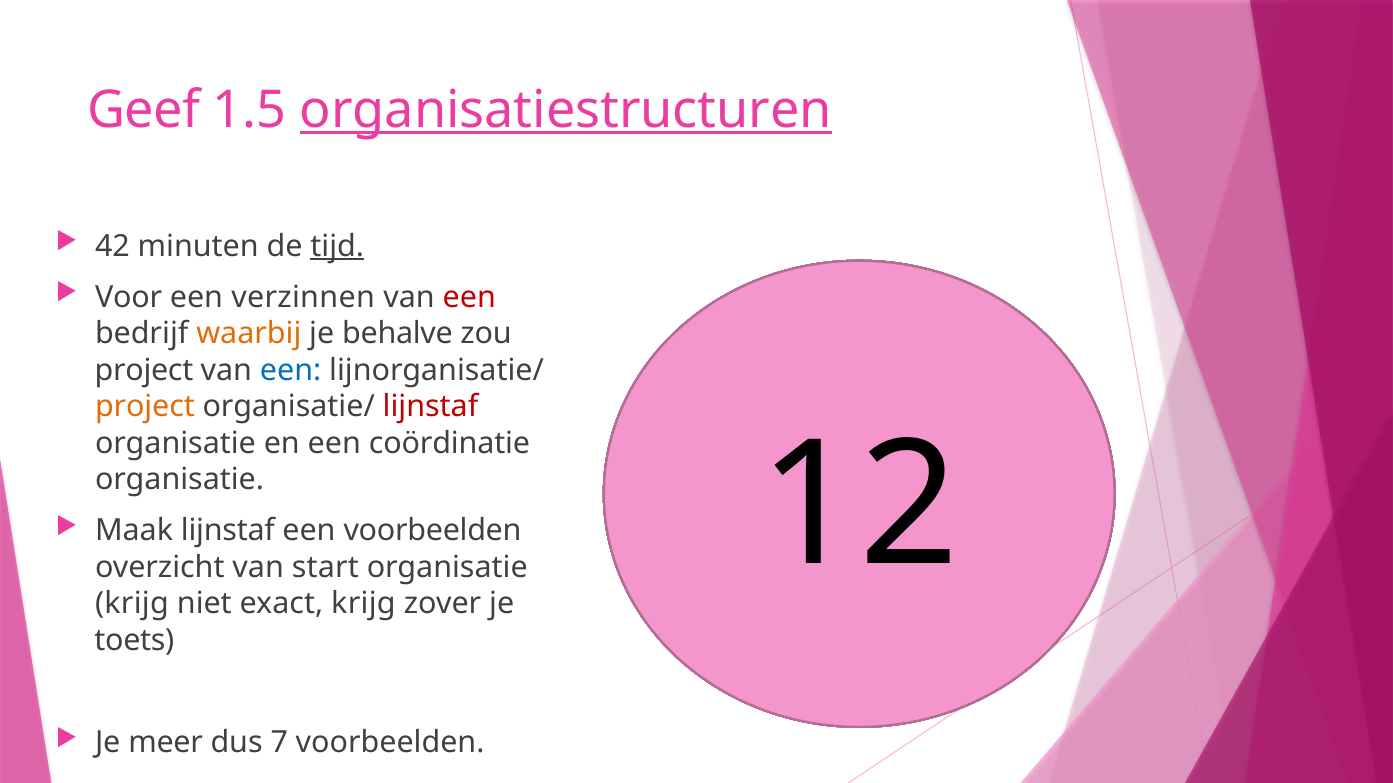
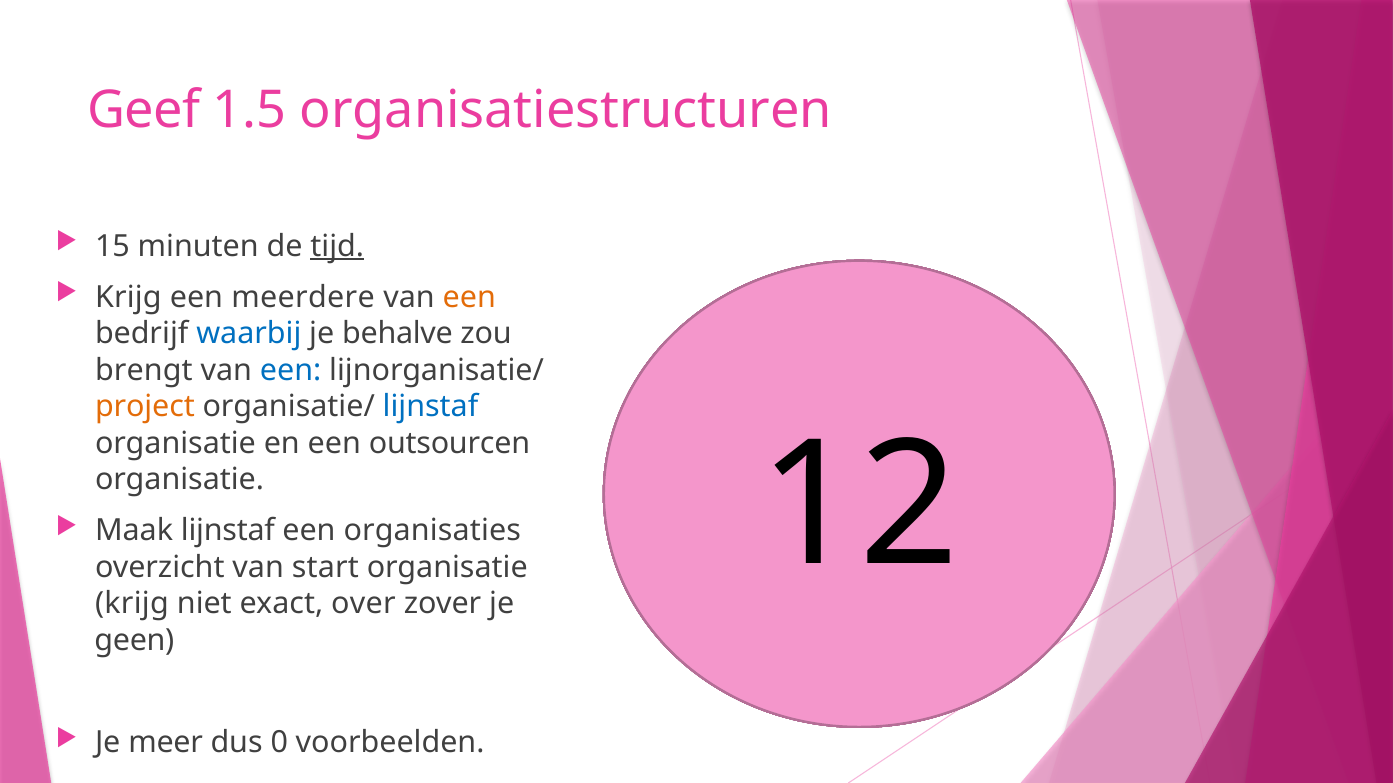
organisatiestructuren underline: present -> none
42: 42 -> 15
Voor at (129, 297): Voor -> Krijg
verzinnen: verzinnen -> meerdere
een at (469, 297) colour: red -> orange
waarbij colour: orange -> blue
project at (144, 370): project -> brengt
lijnstaf at (430, 407) colour: red -> blue
coördinatie: coördinatie -> outsourcen
een voorbeelden: voorbeelden -> organisaties
exact krijg: krijg -> over
toets: toets -> geen
7: 7 -> 0
